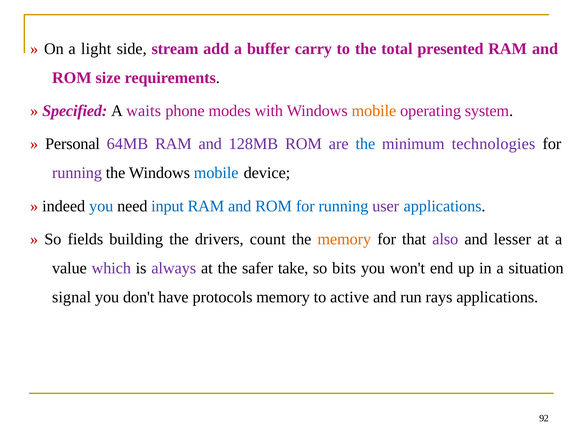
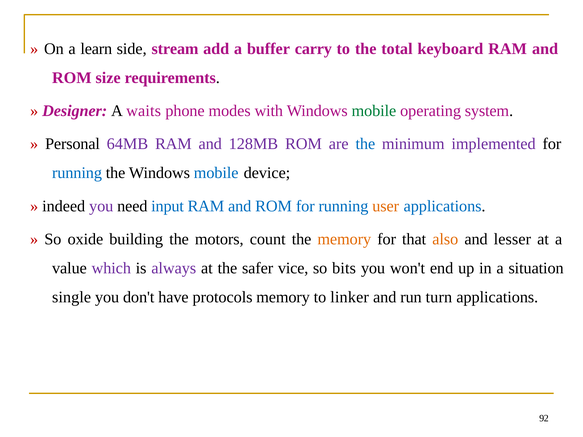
light: light -> learn
presented: presented -> keyboard
Specified: Specified -> Designer
mobile at (374, 111) colour: orange -> green
technologies: technologies -> implemented
running at (77, 173) colour: purple -> blue
you at (101, 206) colour: blue -> purple
user colour: purple -> orange
fields: fields -> oxide
drivers: drivers -> motors
also colour: purple -> orange
take: take -> vice
signal: signal -> single
active: active -> linker
rays: rays -> turn
